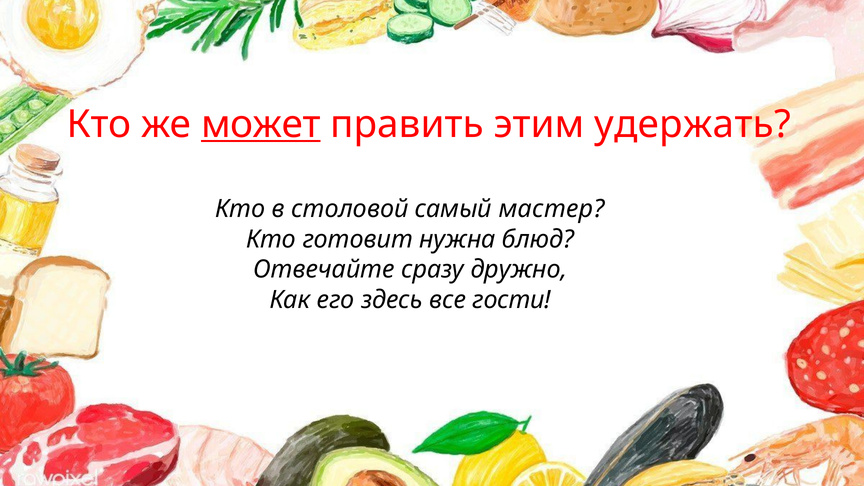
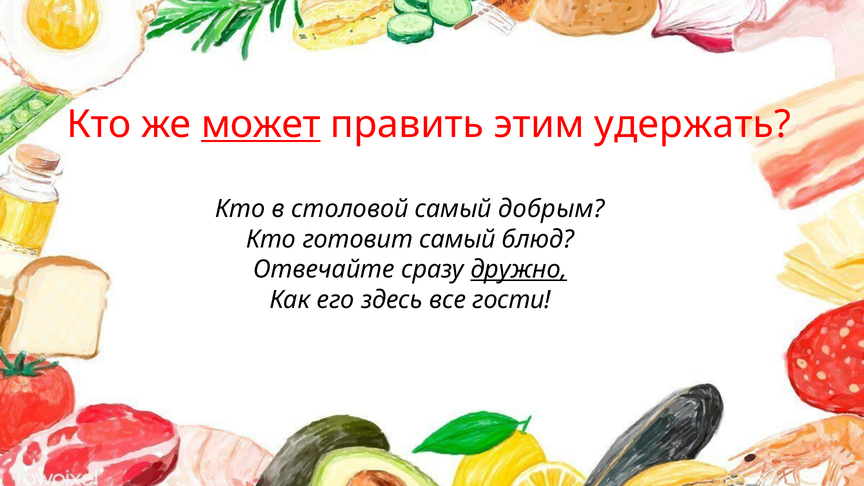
мастер: мастер -> добрым
готовит нужна: нужна -> самый
дружно underline: none -> present
